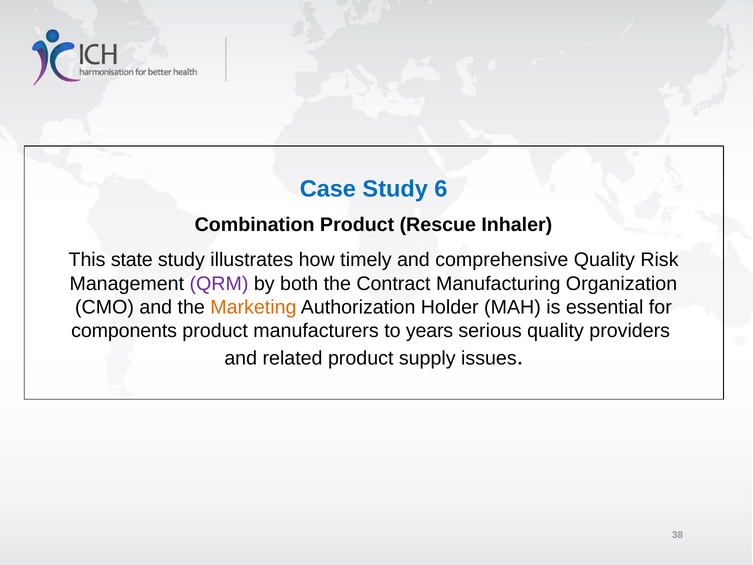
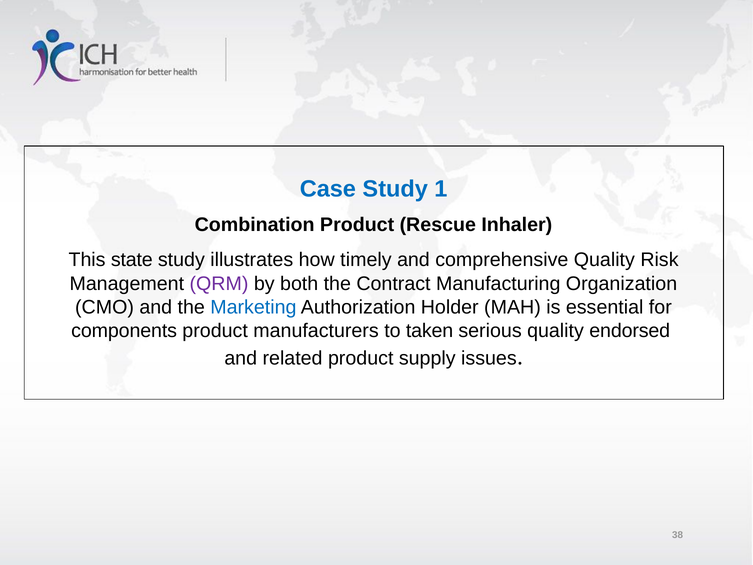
6: 6 -> 1
Marketing colour: orange -> blue
years: years -> taken
providers: providers -> endorsed
